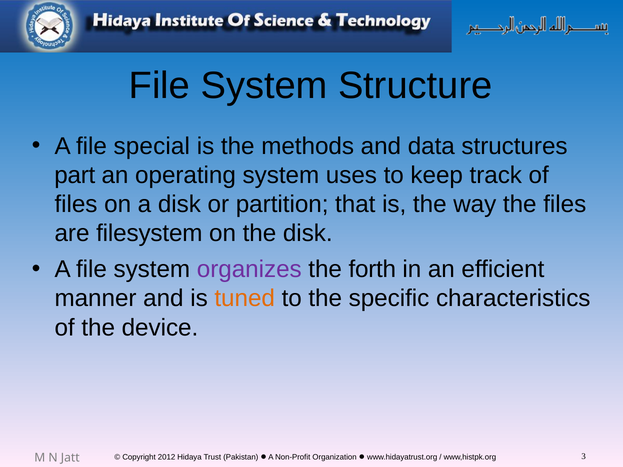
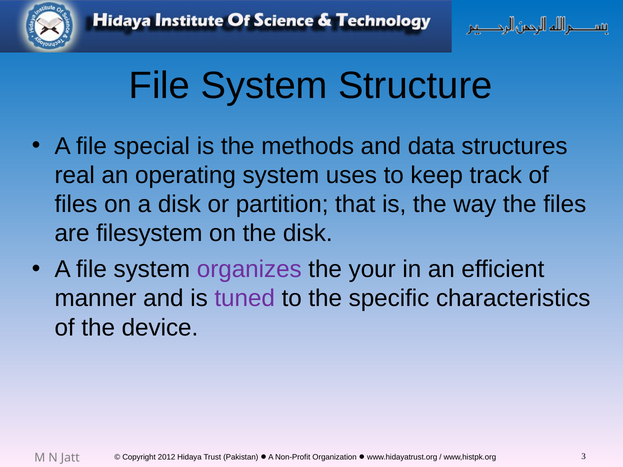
part: part -> real
forth: forth -> your
tuned colour: orange -> purple
